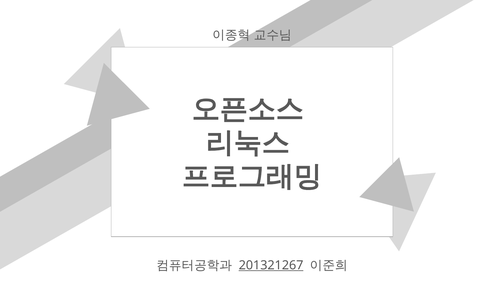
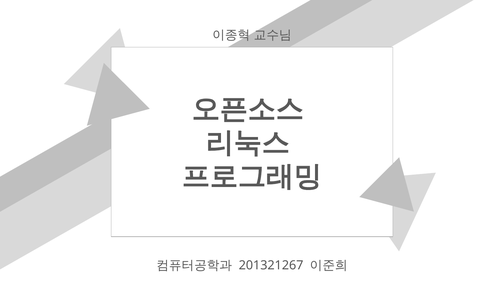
201321267 underline: present -> none
